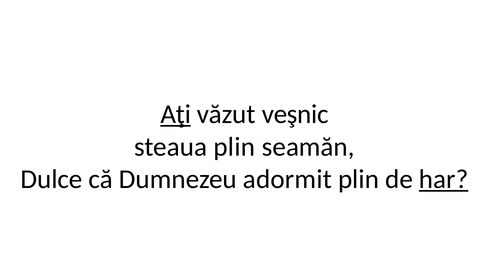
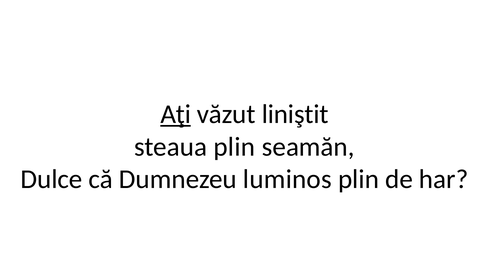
veşnic: veşnic -> liniştit
adormit: adormit -> luminos
har underline: present -> none
